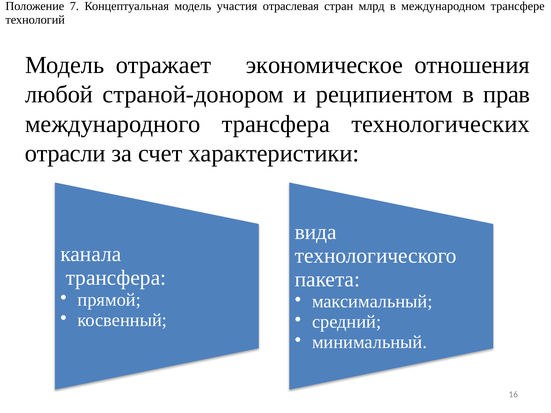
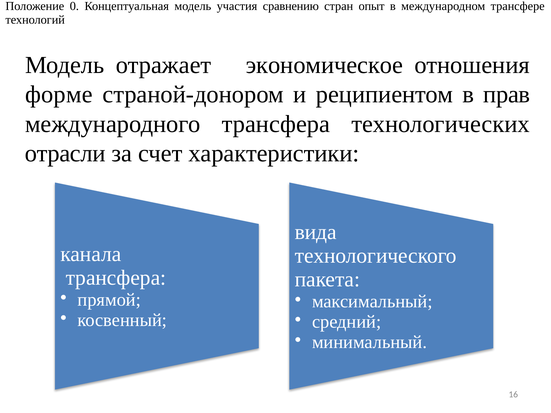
7: 7 -> 0
отраслевая: отраслевая -> сравнению
млрд: млрд -> опыт
любой: любой -> форме
